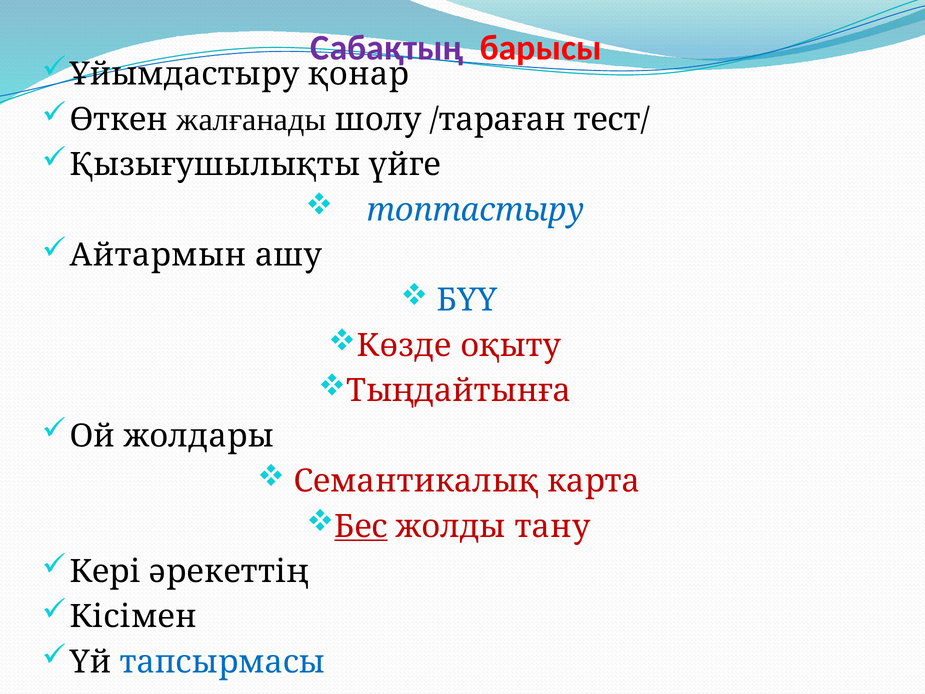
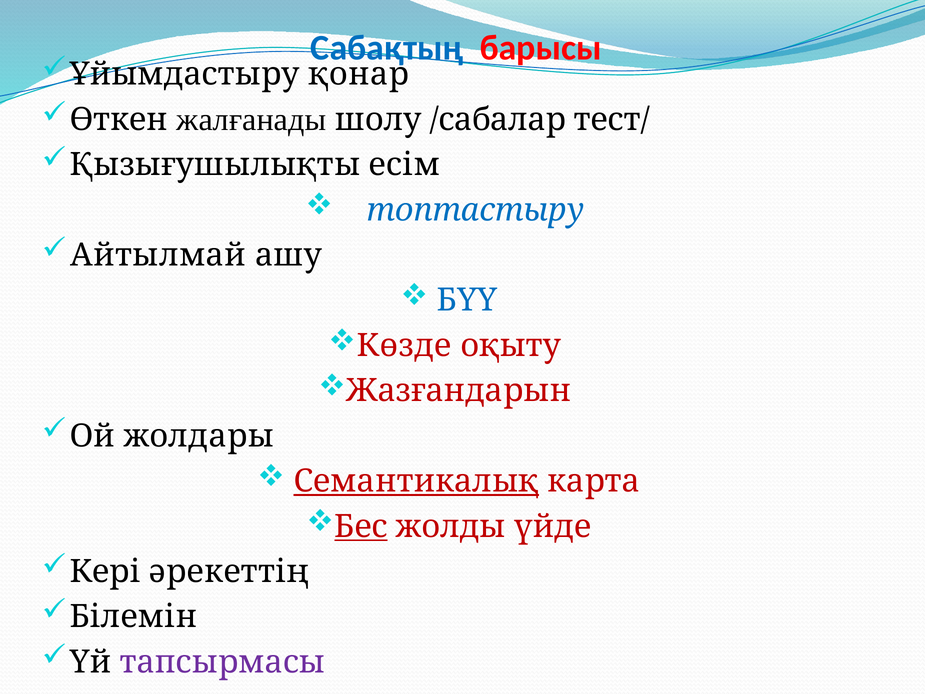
Сабақтың colour: purple -> blue
/тараған: /тараған -> /сабалар
үйге: үйге -> есім
Айтармын: Айтармын -> Айтылмай
Тыңдайтынға: Тыңдайтынға -> Жазғандарын
Семантикалық underline: none -> present
тану: тану -> үйде
Кісімен: Кісімен -> Білемін
тапсырмасы colour: blue -> purple
